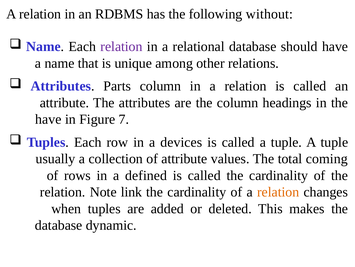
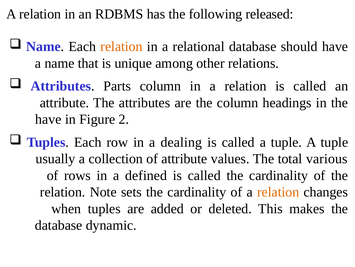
without: without -> released
relation at (122, 46) colour: purple -> orange
7: 7 -> 2
devices: devices -> dealing
coming: coming -> various
link: link -> sets
